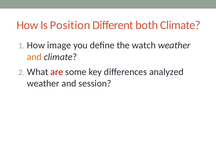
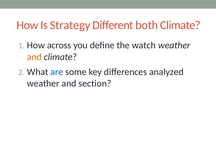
Position: Position -> Strategy
image: image -> across
are colour: red -> blue
session: session -> section
